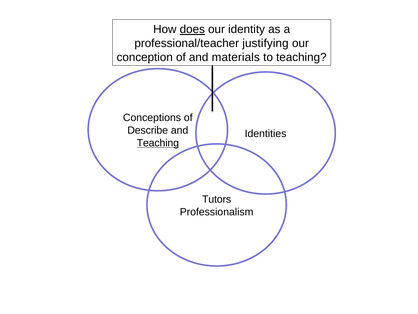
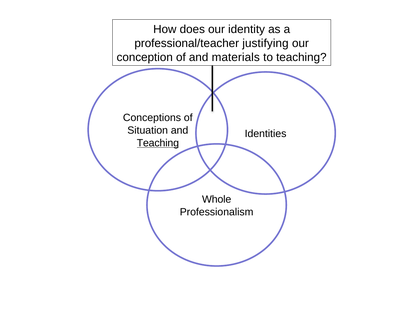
does underline: present -> none
Describe: Describe -> Situation
Tutors: Tutors -> Whole
